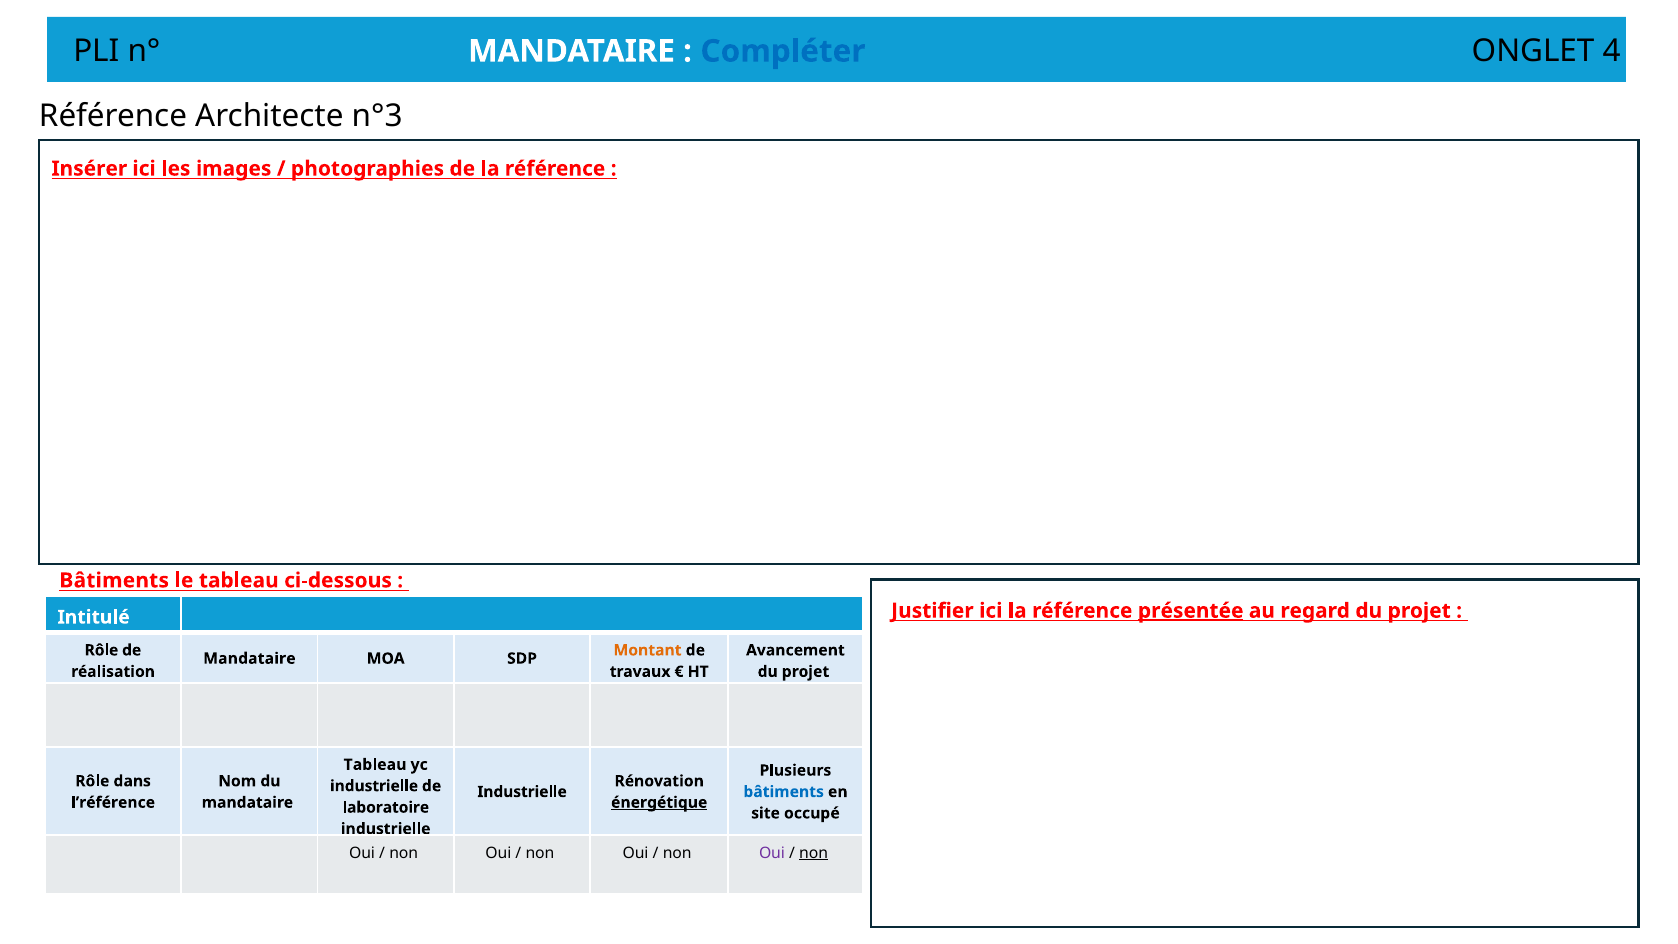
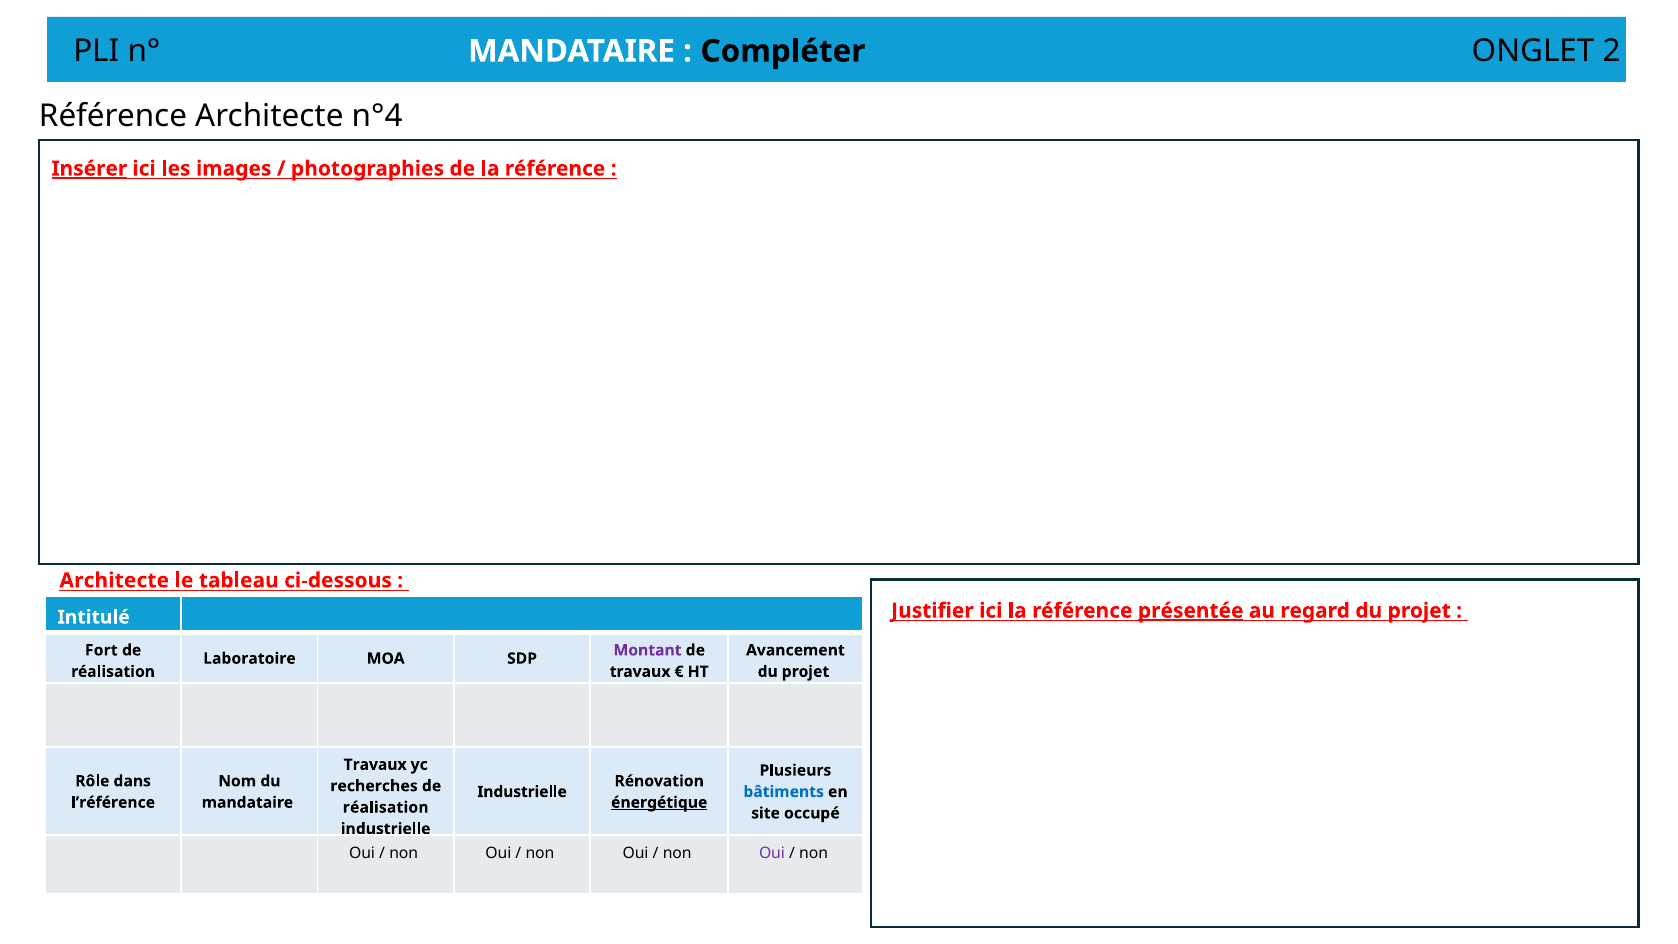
4: 4 -> 2
Compléter colour: blue -> black
n°3: n°3 -> n°4
Insérer underline: none -> present
Bâtiments at (114, 580): Bâtiments -> Architecte
Rôle at (101, 650): Rôle -> Fort
Montant colour: orange -> purple
Mandataire at (249, 658): Mandataire -> Laboratoire
Tableau at (375, 765): Tableau -> Travaux
industrielle at (374, 786): industrielle -> recherches
laboratoire at (386, 807): laboratoire -> réalisation
non at (814, 853) underline: present -> none
